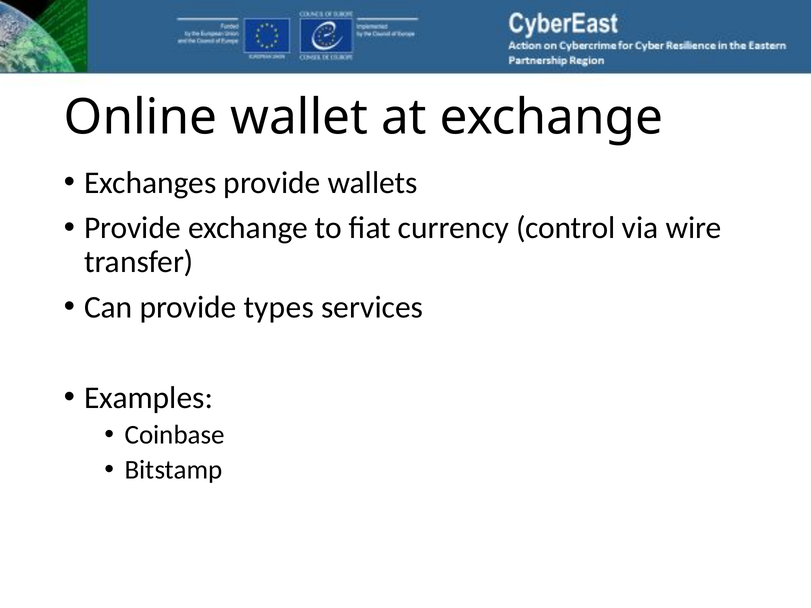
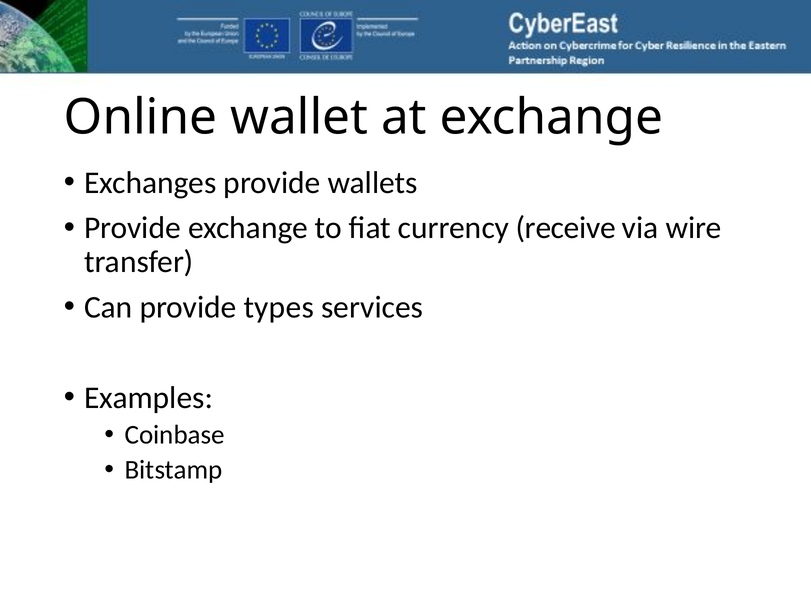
control: control -> receive
